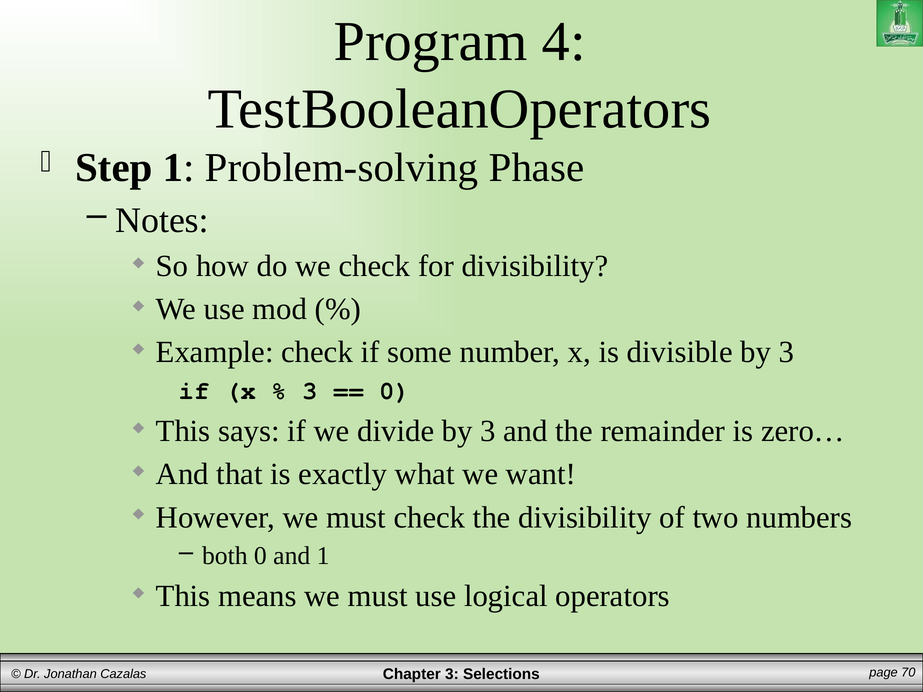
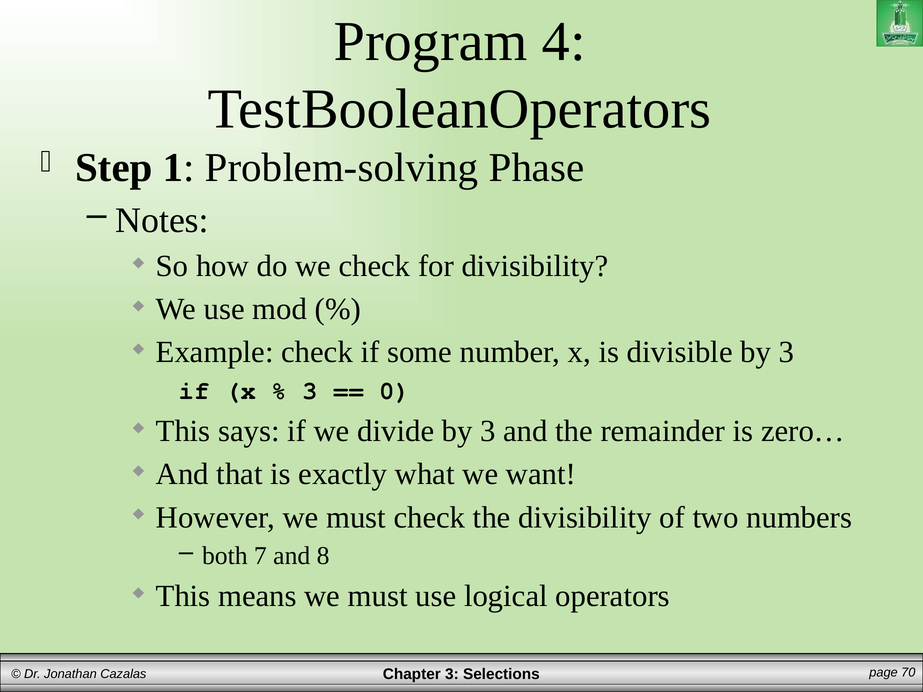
both 0: 0 -> 7
and 1: 1 -> 8
